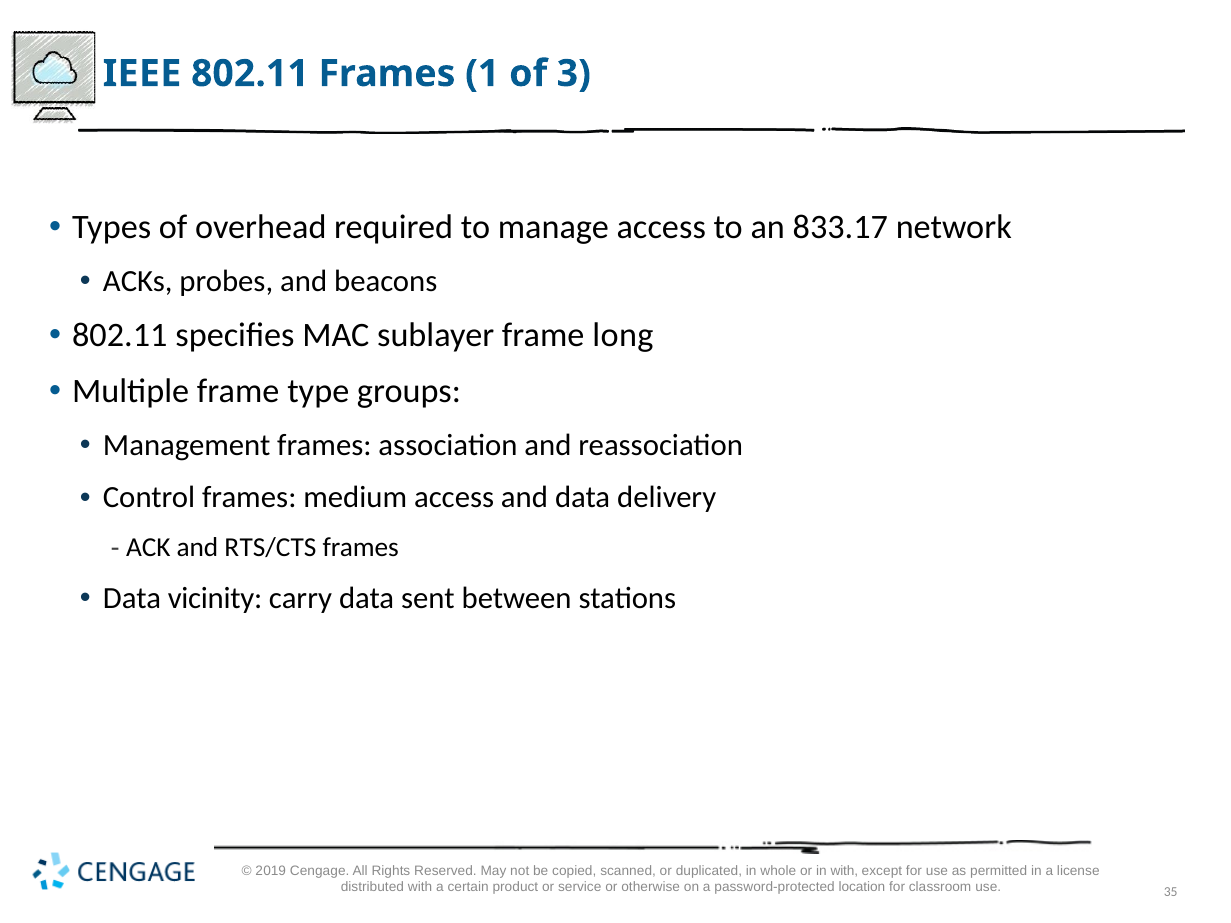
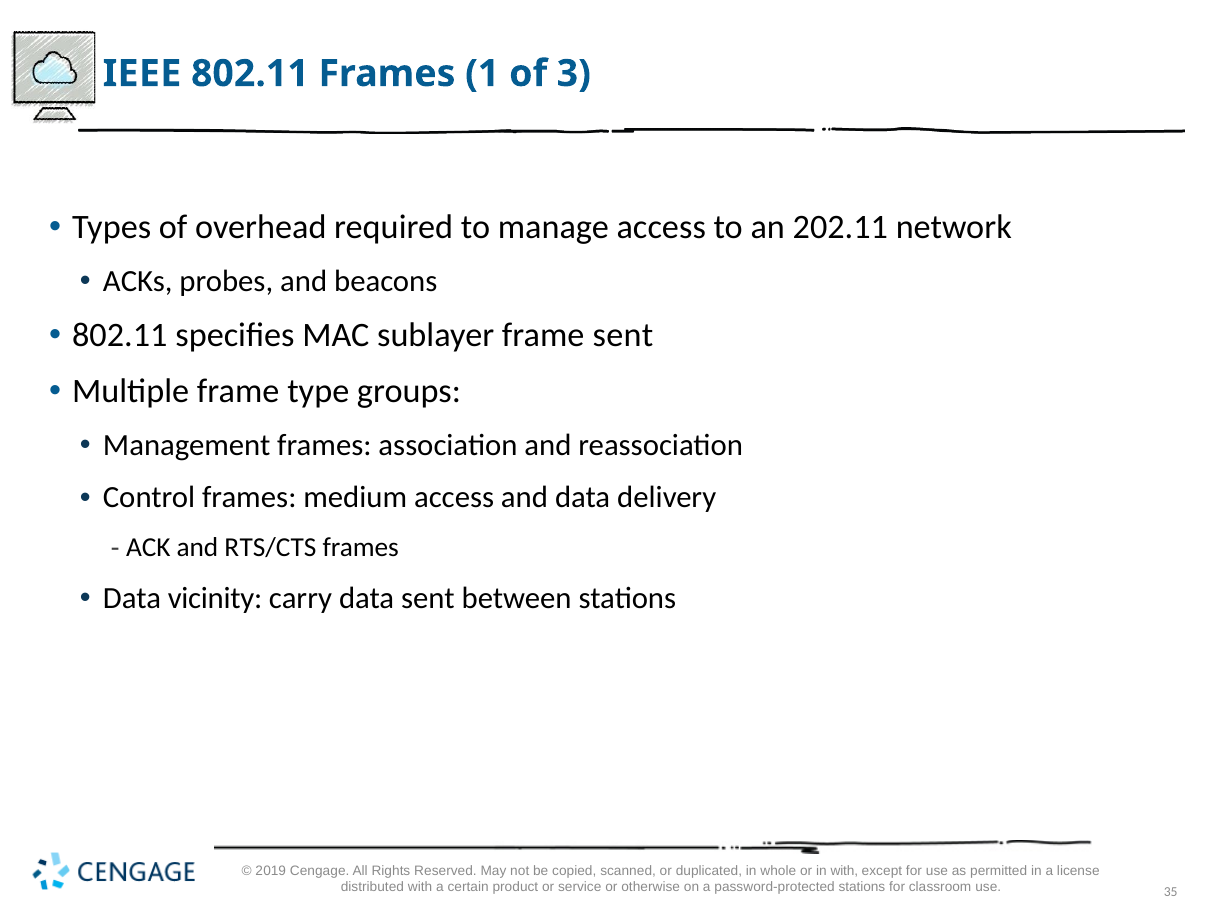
833.17: 833.17 -> 202.11
frame long: long -> sent
password-protected location: location -> stations
